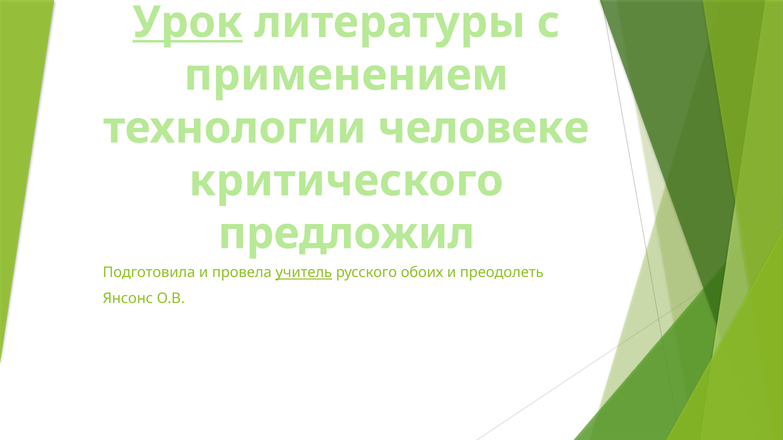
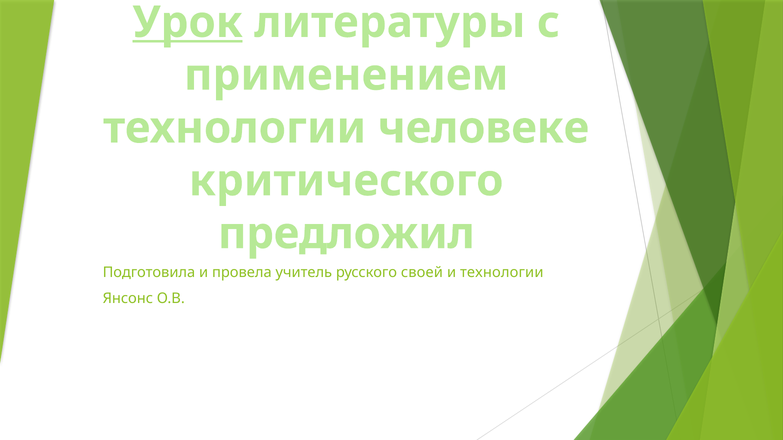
учитель underline: present -> none
обоих: обоих -> своей
и преодолеть: преодолеть -> технологии
